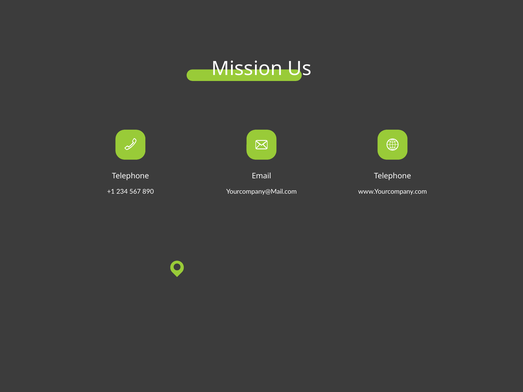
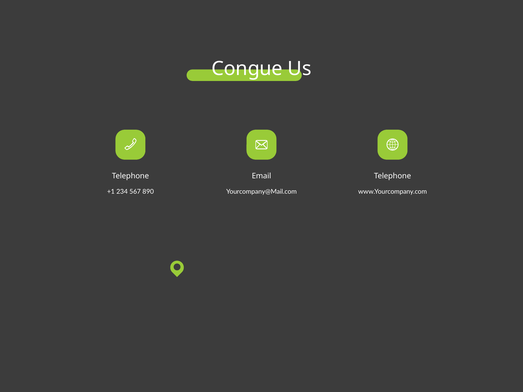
Mission: Mission -> Congue
